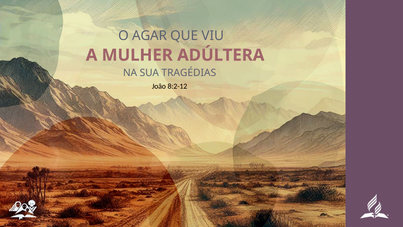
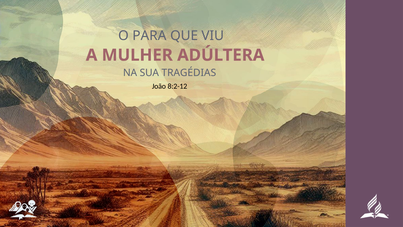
AGAR: AGAR -> PARA
